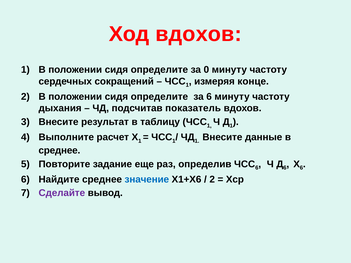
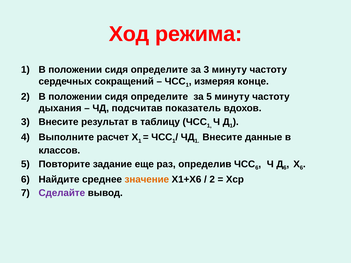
Ход вдохов: вдохов -> режима
за 0: 0 -> 3
за 6: 6 -> 5
среднее at (59, 151): среднее -> классов
значение colour: blue -> orange
